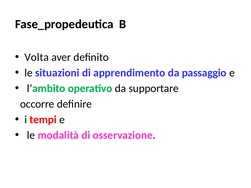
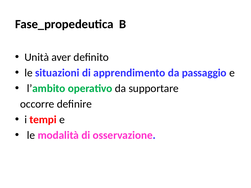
Volta: Volta -> Unità
